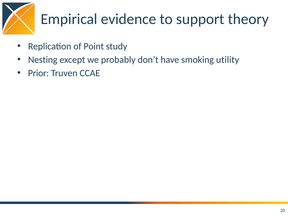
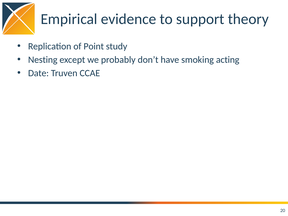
utility: utility -> acting
Prior: Prior -> Date
